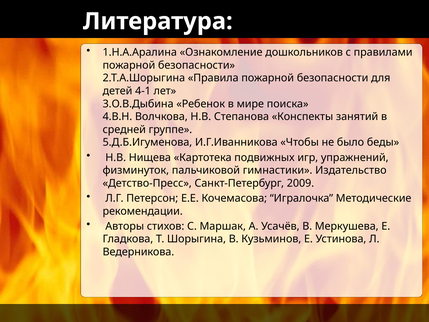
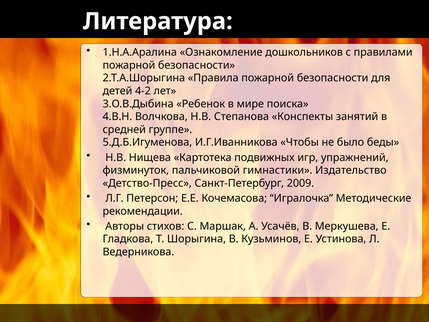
4-1: 4-1 -> 4-2
